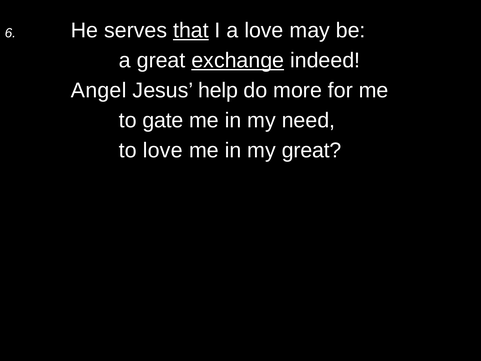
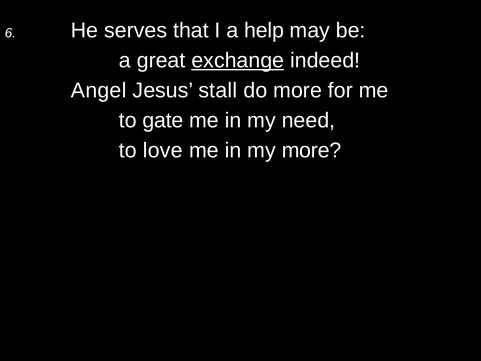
that underline: present -> none
a love: love -> help
help: help -> stall
my great: great -> more
